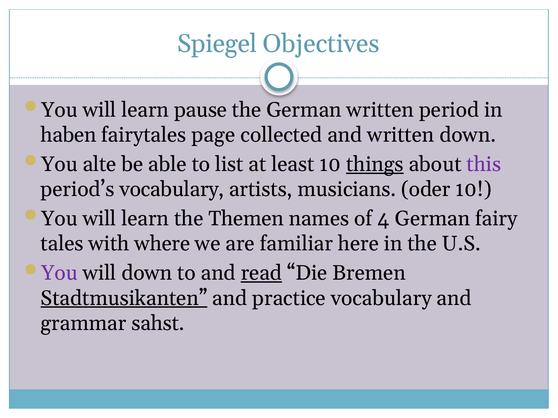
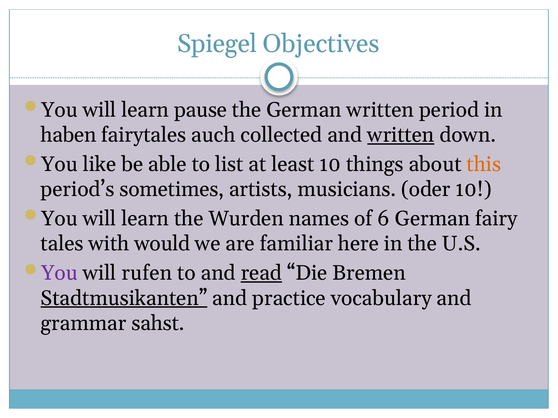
page: page -> auch
written at (401, 135) underline: none -> present
alte: alte -> like
things underline: present -> none
this colour: purple -> orange
period’s vocabulary: vocabulary -> sometimes
Themen: Themen -> Wurden
4: 4 -> 6
where: where -> would
will down: down -> rufen
